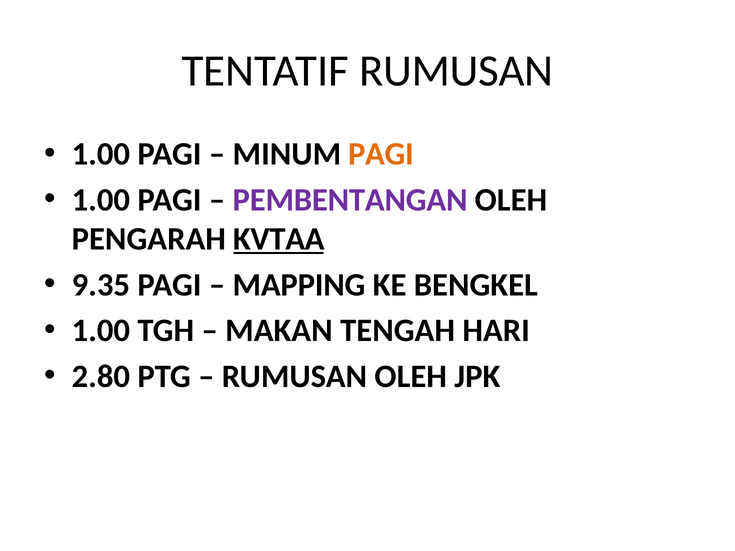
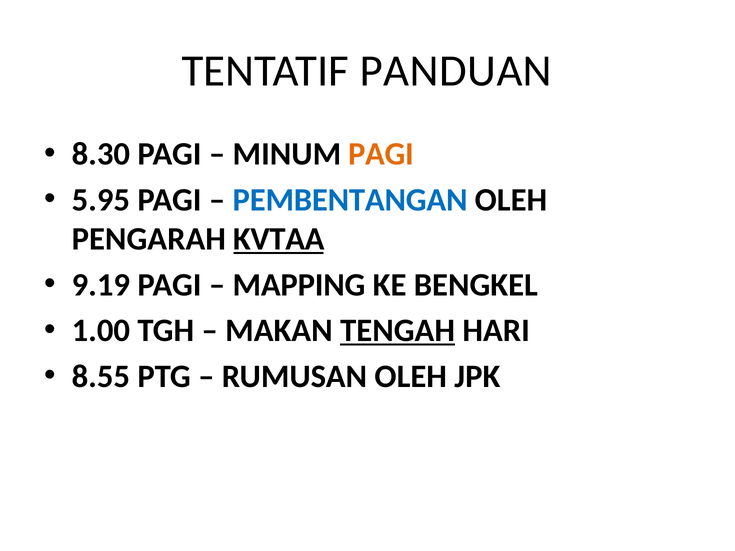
TENTATIF RUMUSAN: RUMUSAN -> PANDUAN
1.00 at (101, 154): 1.00 -> 8.30
1.00 at (101, 200): 1.00 -> 5.95
PEMBENTANGAN colour: purple -> blue
9.35: 9.35 -> 9.19
TENGAH underline: none -> present
2.80: 2.80 -> 8.55
